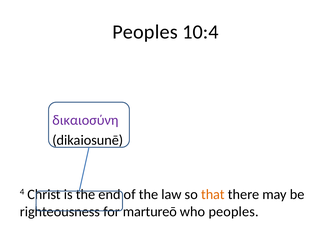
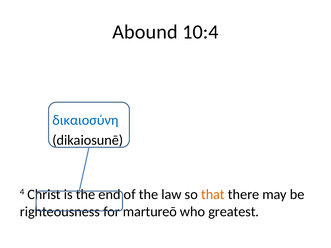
Peoples at (145, 32): Peoples -> Abound
δικαιοσύνη colour: purple -> blue
who peoples: peoples -> greatest
